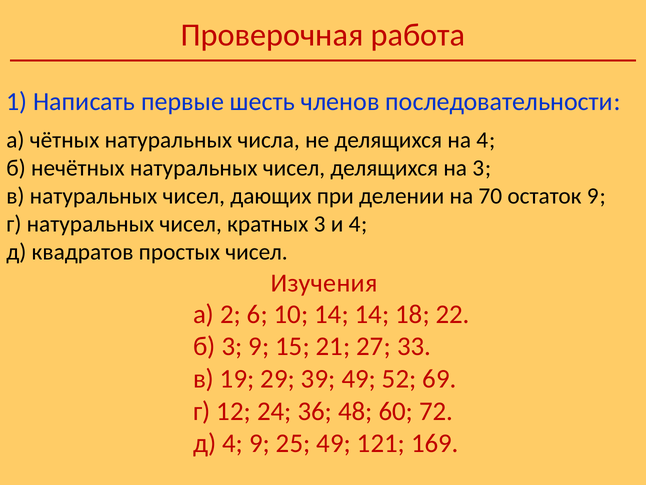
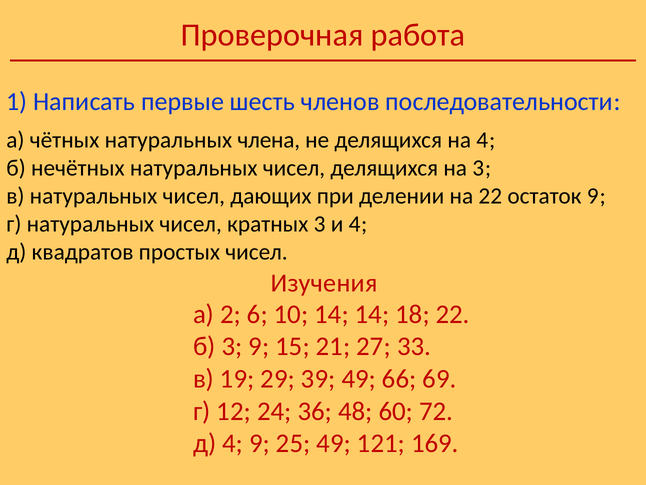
числа: числа -> члена
на 70: 70 -> 22
52: 52 -> 66
